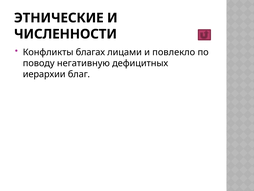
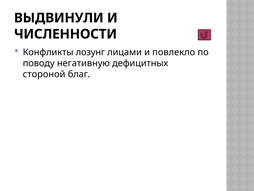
ЭТНИЧЕСКИЕ: ЭТНИЧЕСКИЕ -> ВЫДВИНУЛИ
благах: благах -> лозунг
иерархии: иерархии -> стороной
